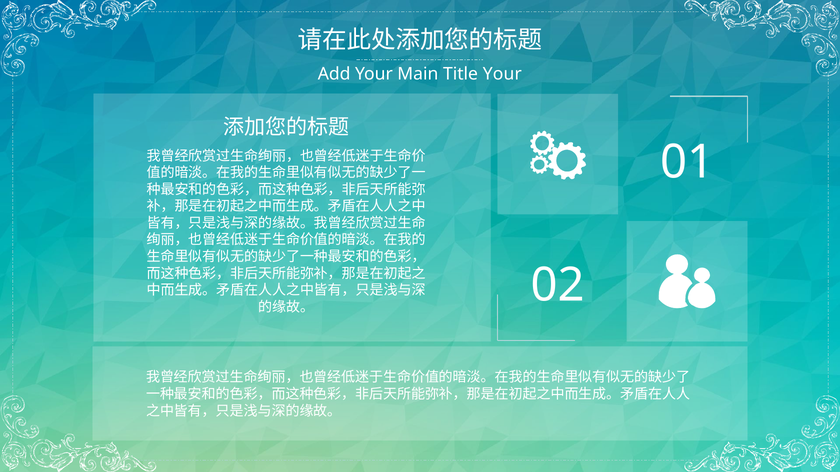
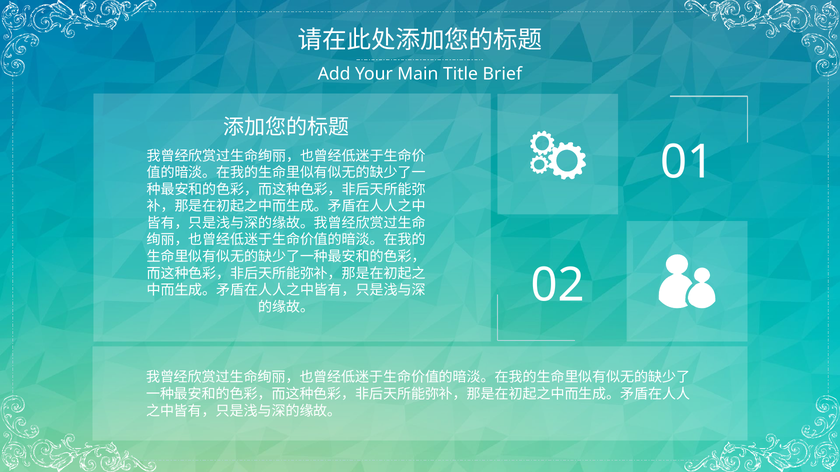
Title Your: Your -> Brief
